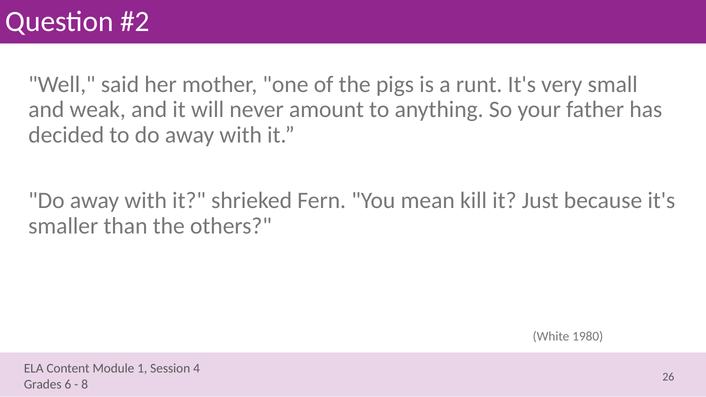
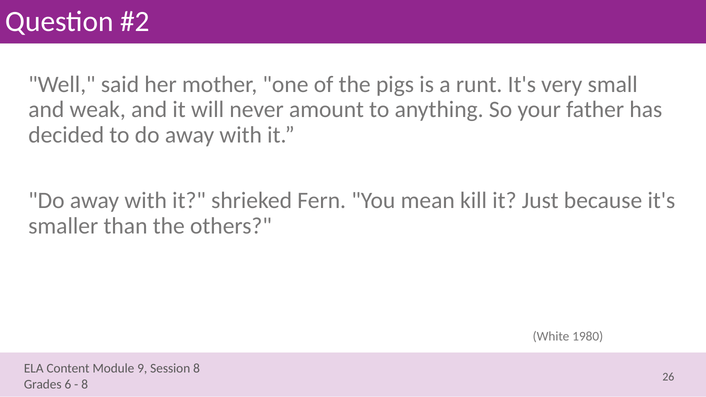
1: 1 -> 9
4 at (197, 368): 4 -> 8
